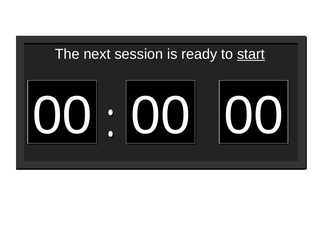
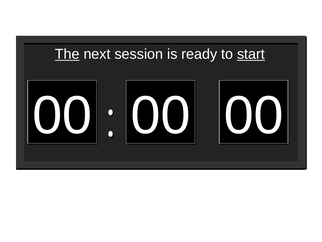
The at (67, 54) underline: none -> present
